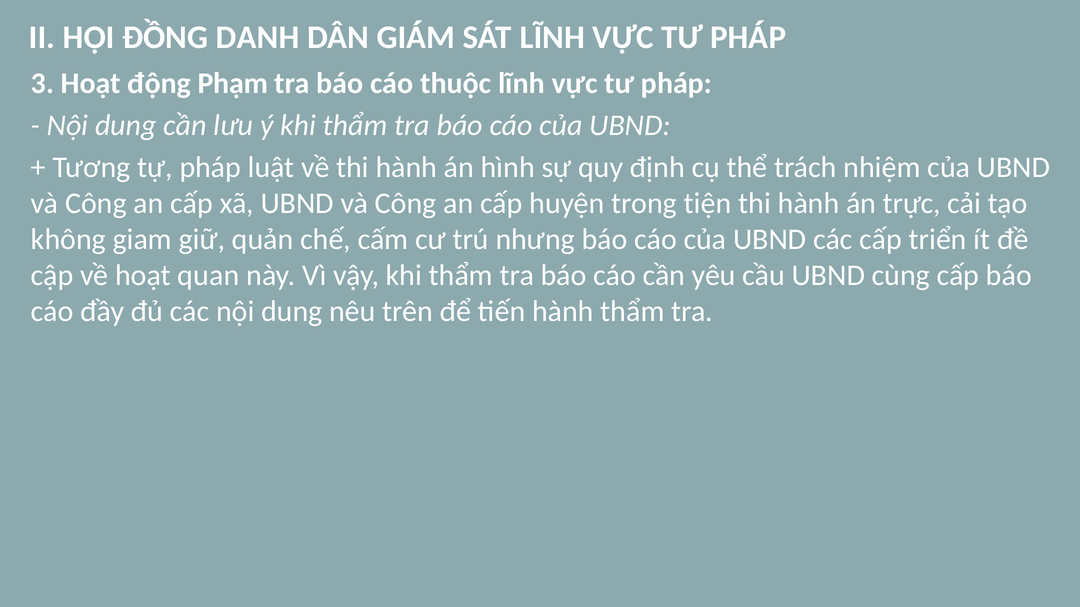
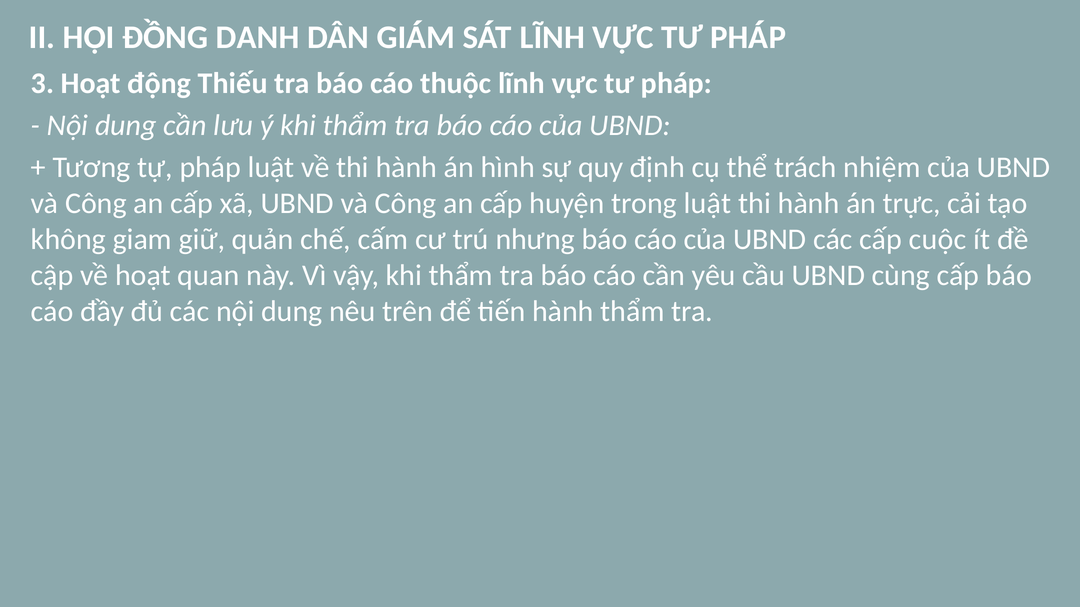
Phạm: Phạm -> Thiếu
trong tiện: tiện -> luật
triển: triển -> cuộc
